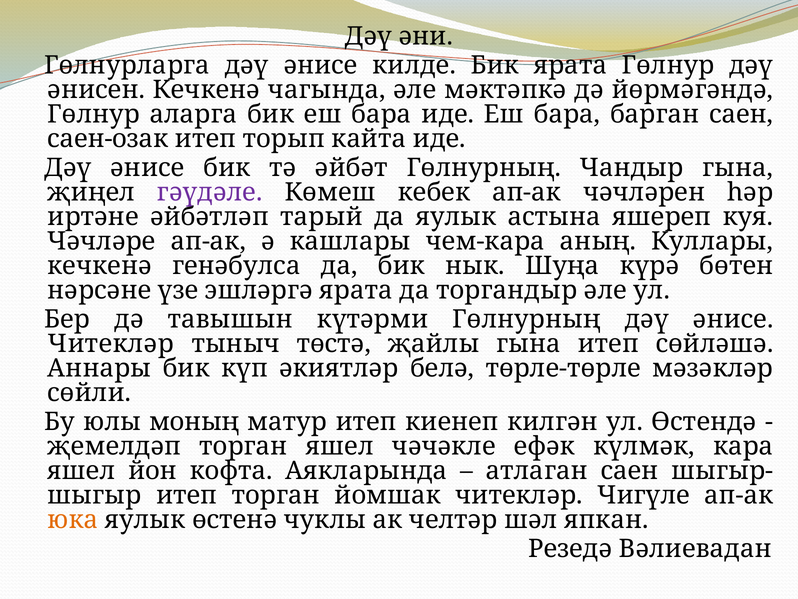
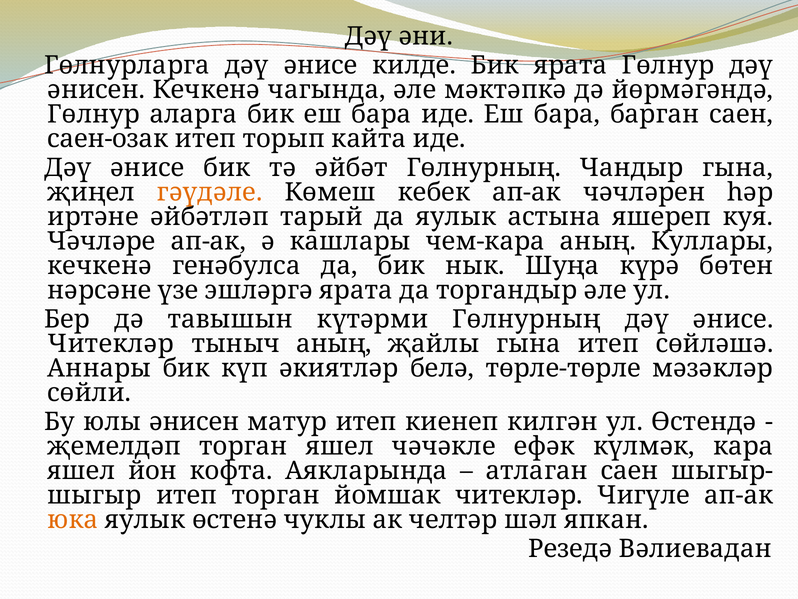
гәүдәле colour: purple -> orange
тыныч төстә: төстә -> аның
юлы моның: моның -> әнисен
